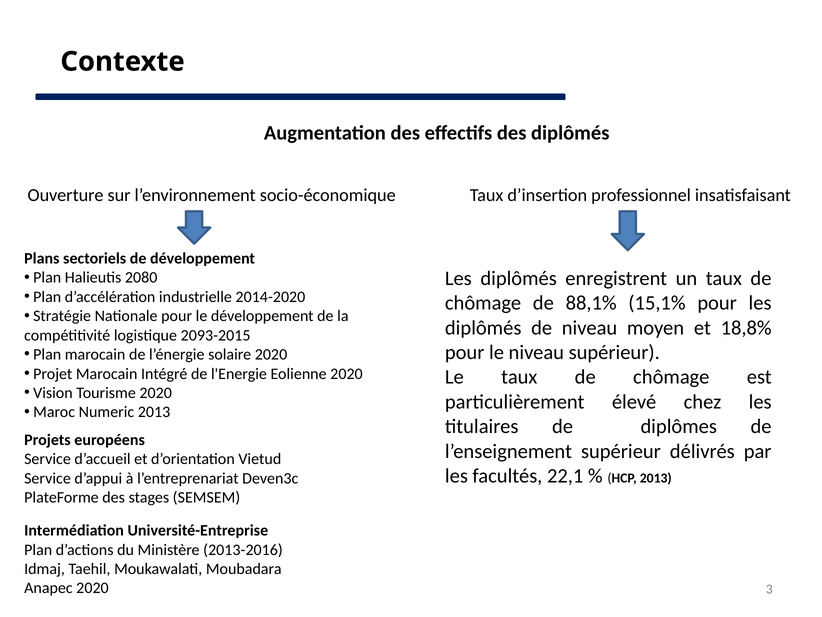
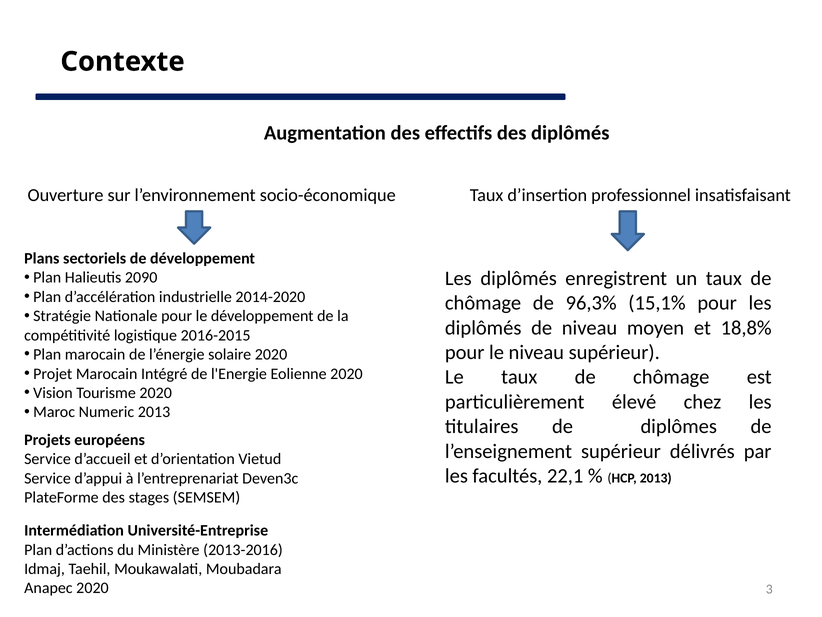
2080: 2080 -> 2090
88,1%: 88,1% -> 96,3%
2093-2015: 2093-2015 -> 2016-2015
